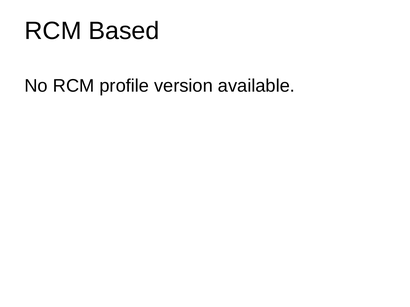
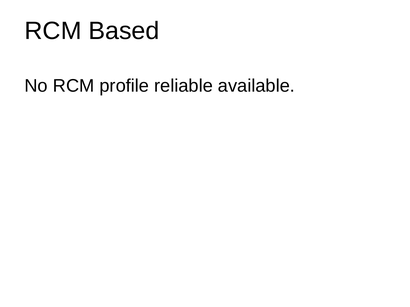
version: version -> reliable
